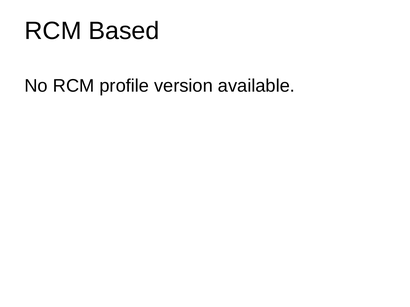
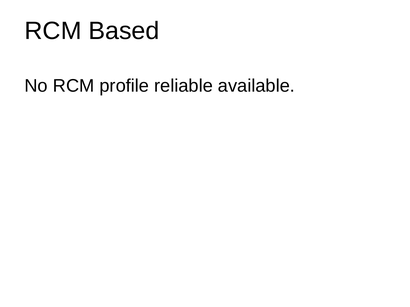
version: version -> reliable
